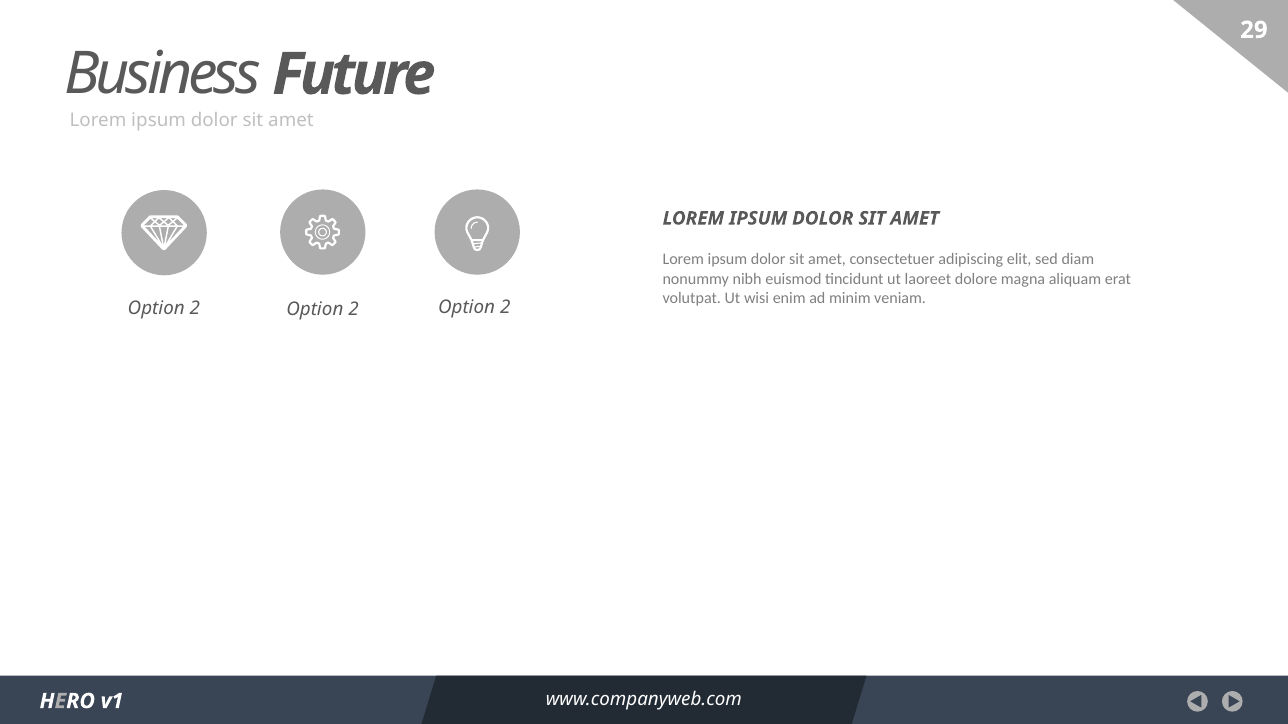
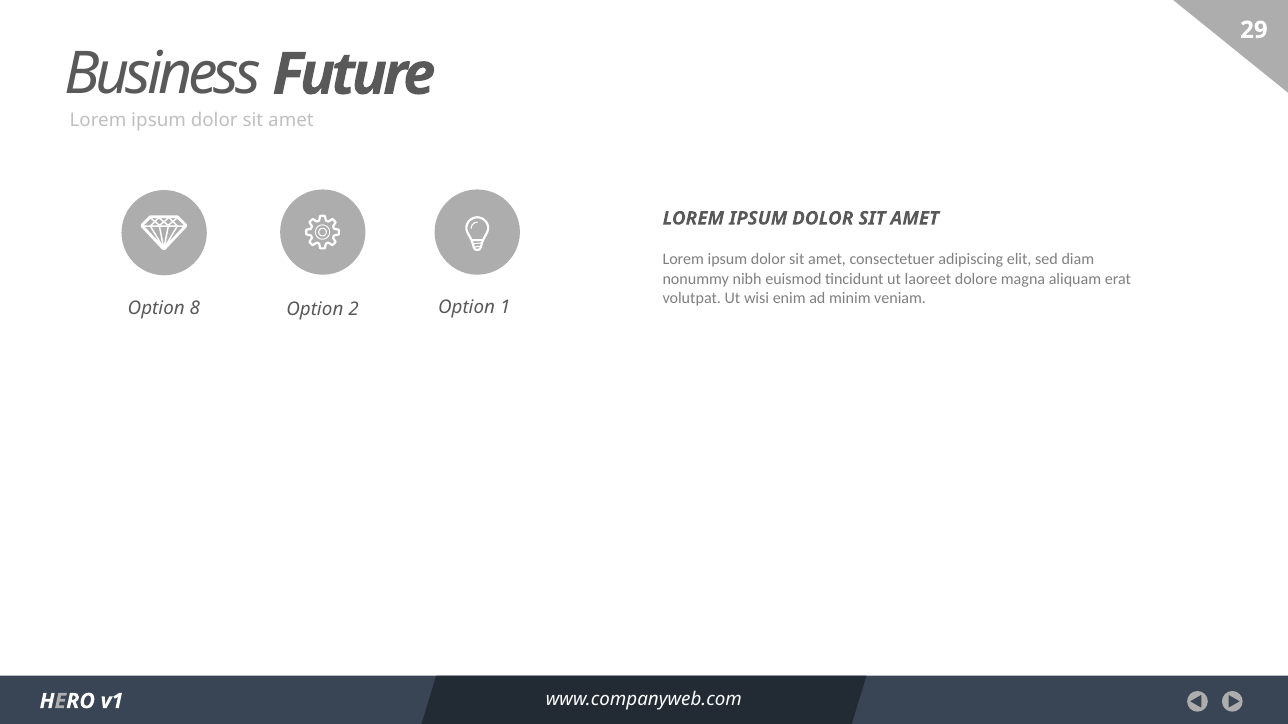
2 at (195, 308): 2 -> 8
2 at (505, 308): 2 -> 1
